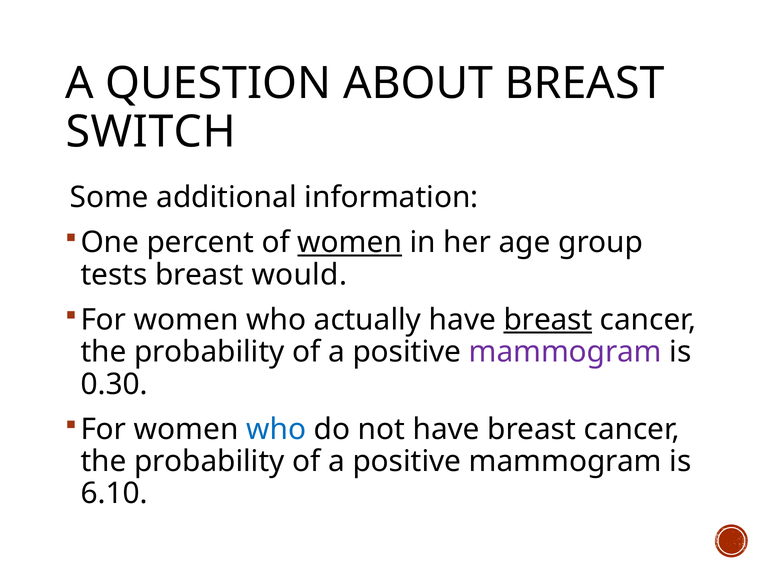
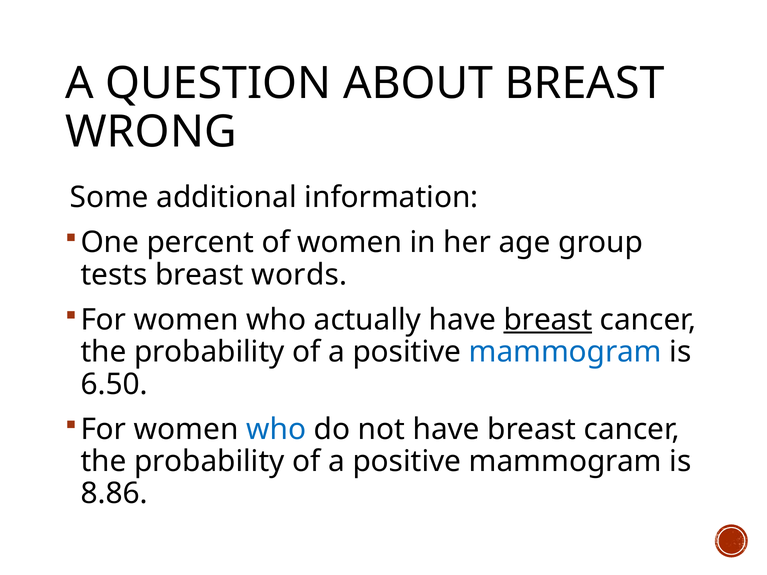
SWITCH: SWITCH -> WRONG
women at (350, 243) underline: present -> none
would: would -> words
mammogram at (565, 352) colour: purple -> blue
0.30: 0.30 -> 6.50
6.10: 6.10 -> 8.86
